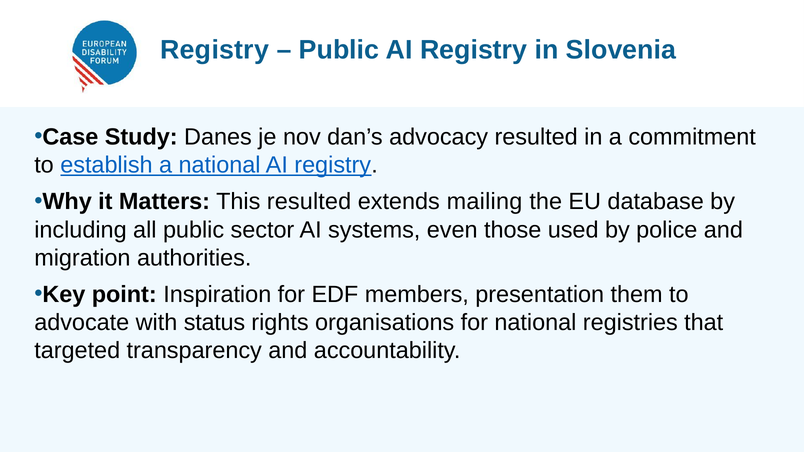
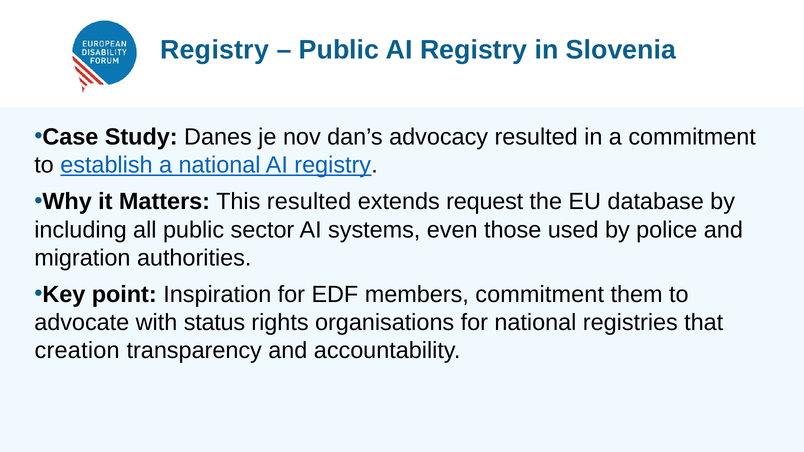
mailing: mailing -> request
members presentation: presentation -> commitment
targeted: targeted -> creation
